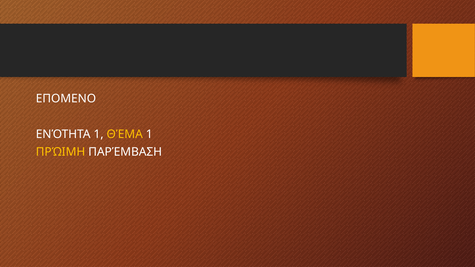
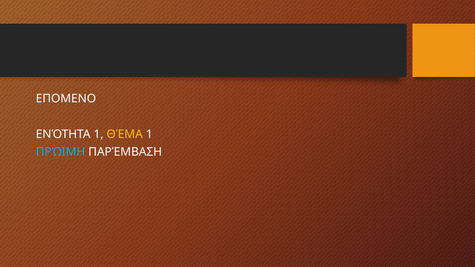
ΠΡΏΙΜΗ colour: yellow -> light blue
